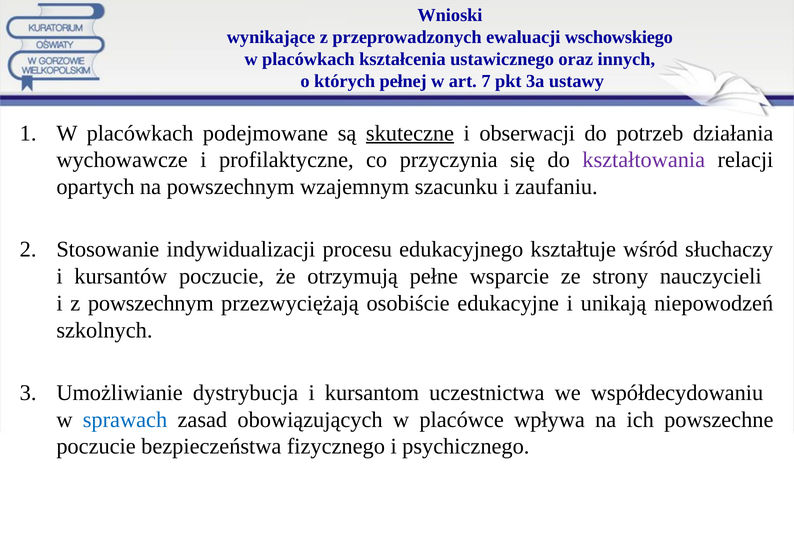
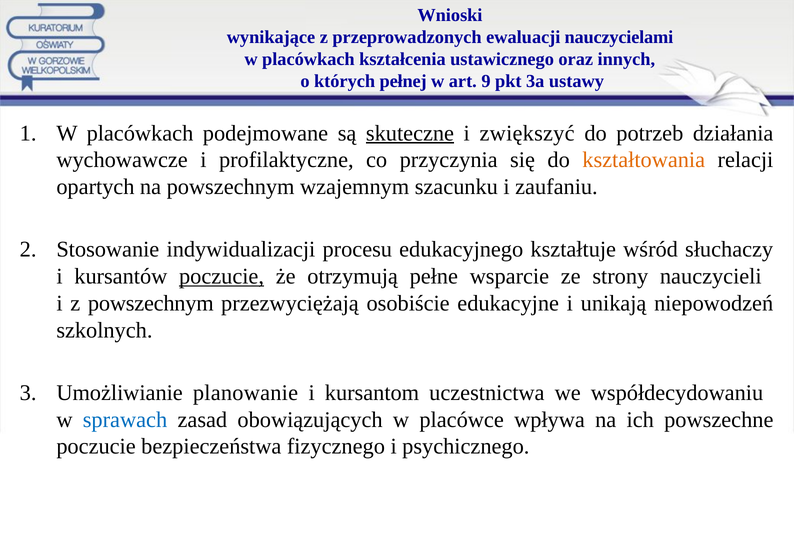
wschowskiego: wschowskiego -> nauczycielami
7: 7 -> 9
obserwacji: obserwacji -> zwiększyć
kształtowania colour: purple -> orange
poczucie at (222, 276) underline: none -> present
dystrybucja: dystrybucja -> planowanie
